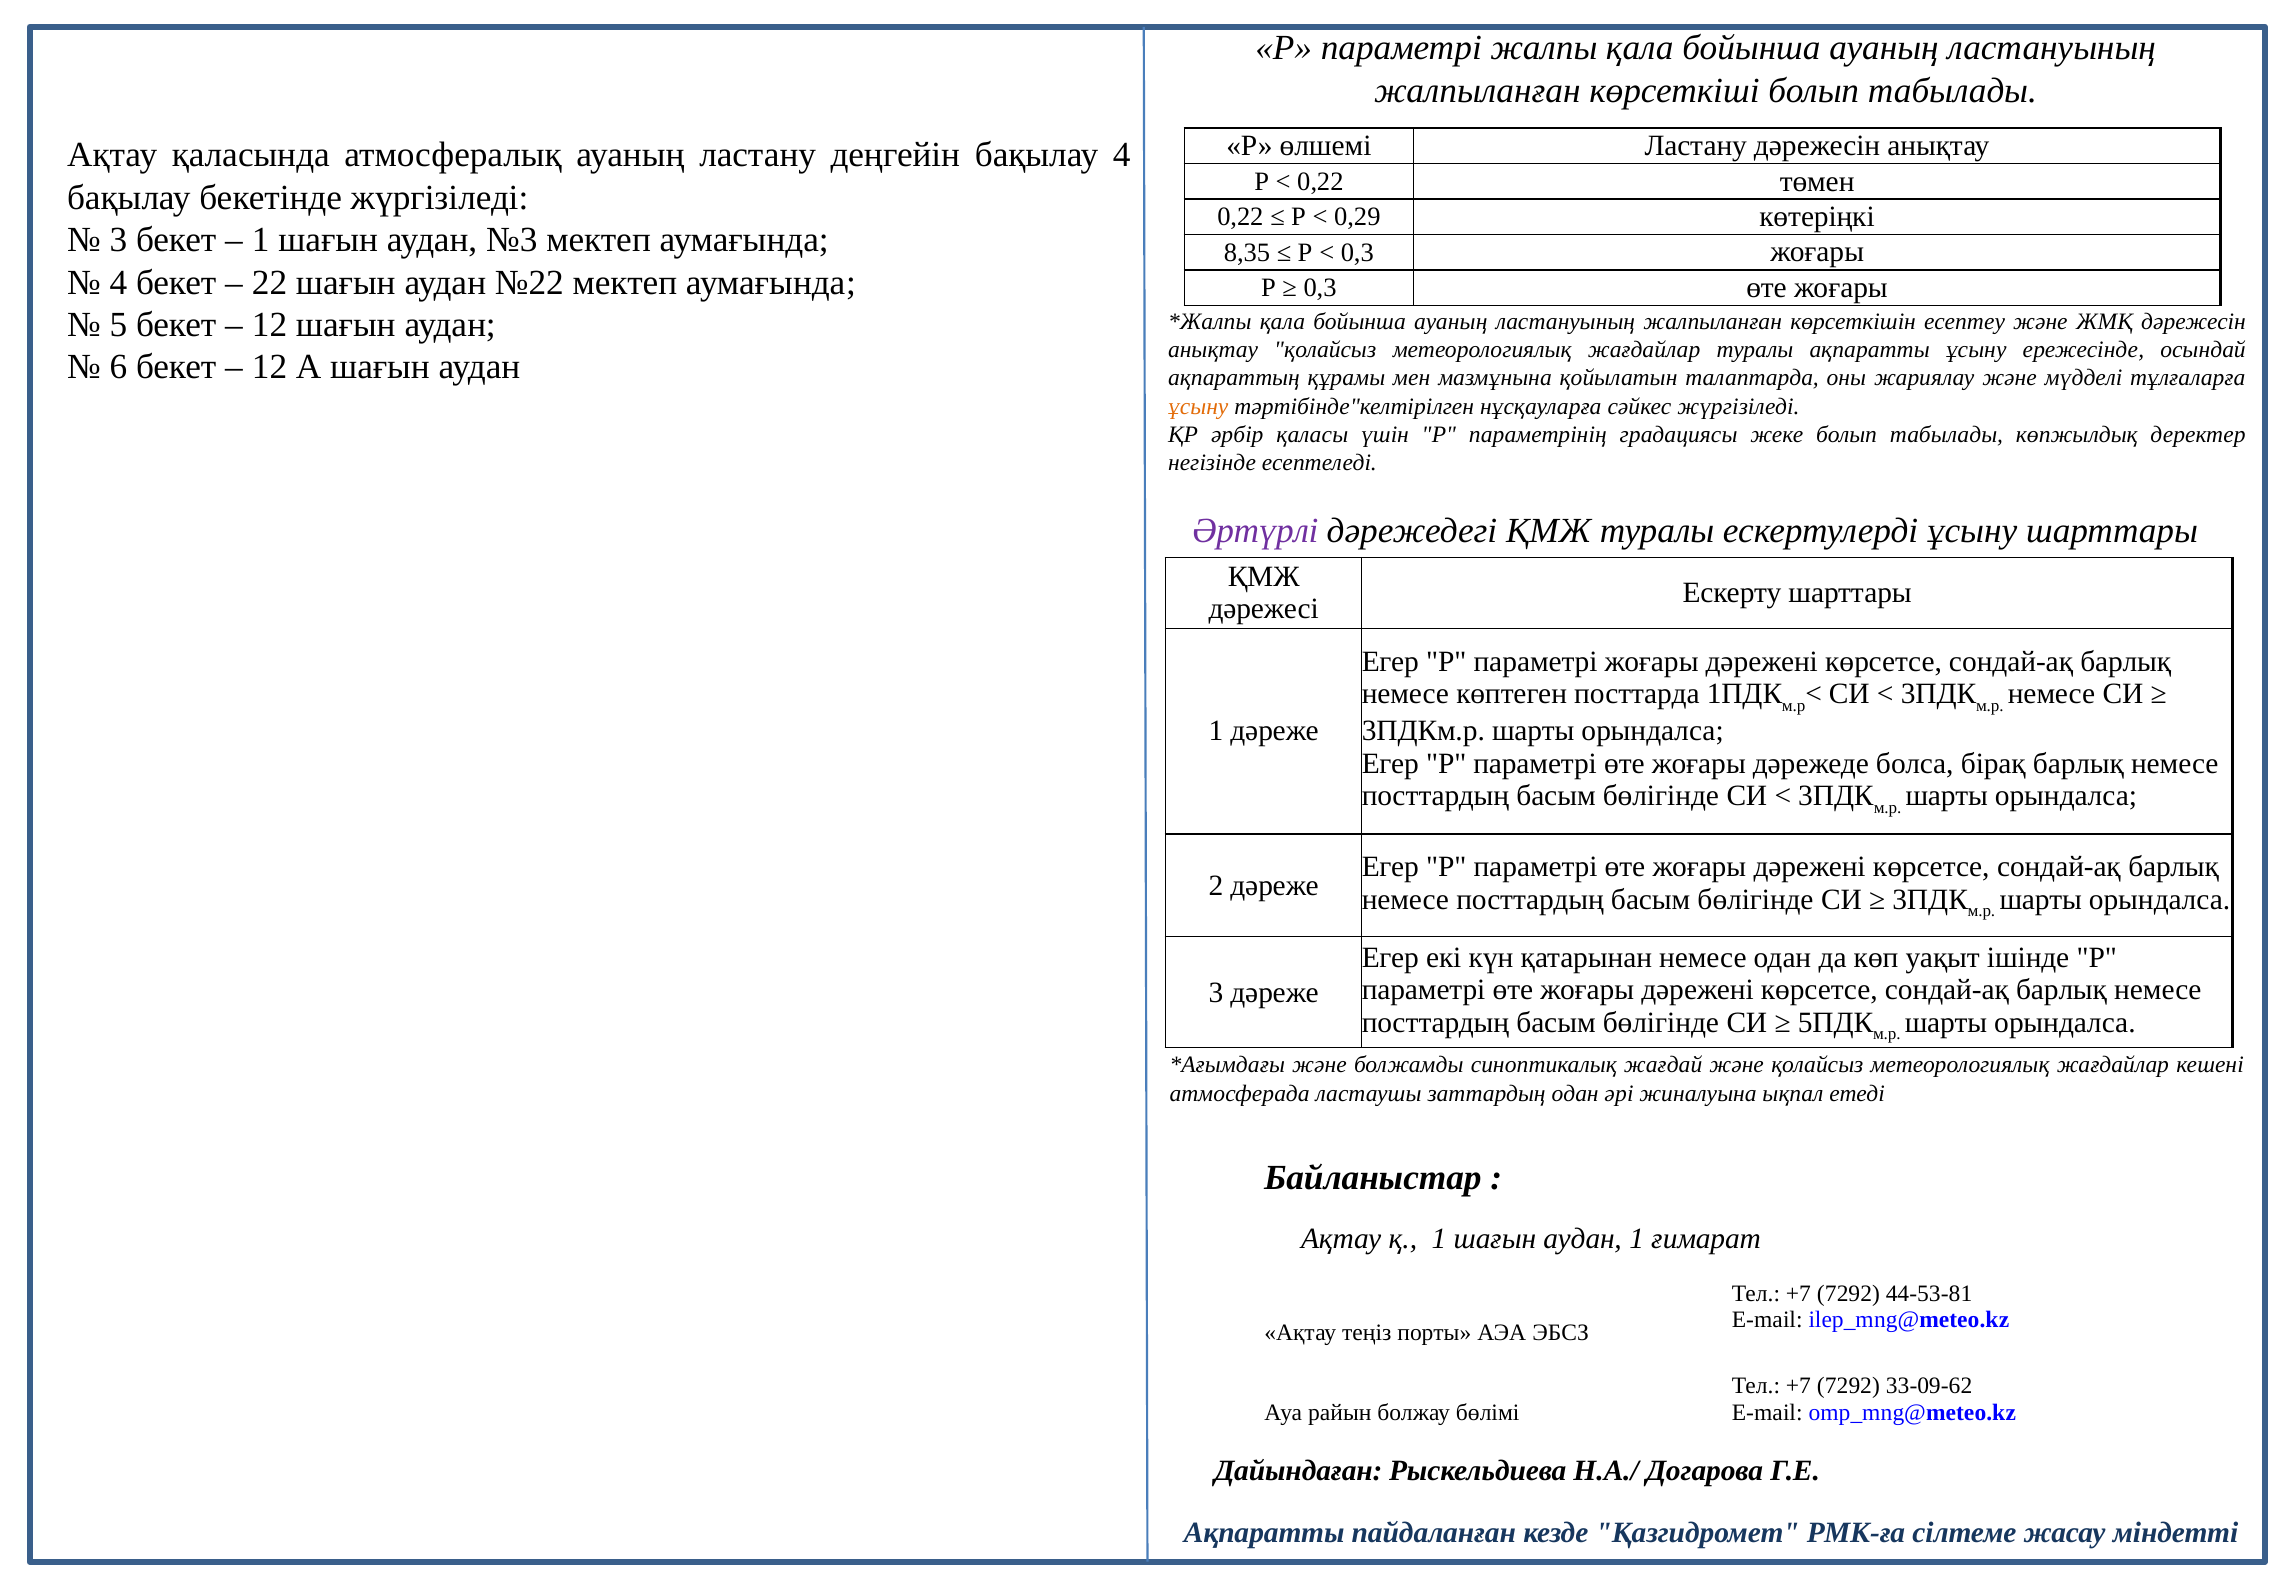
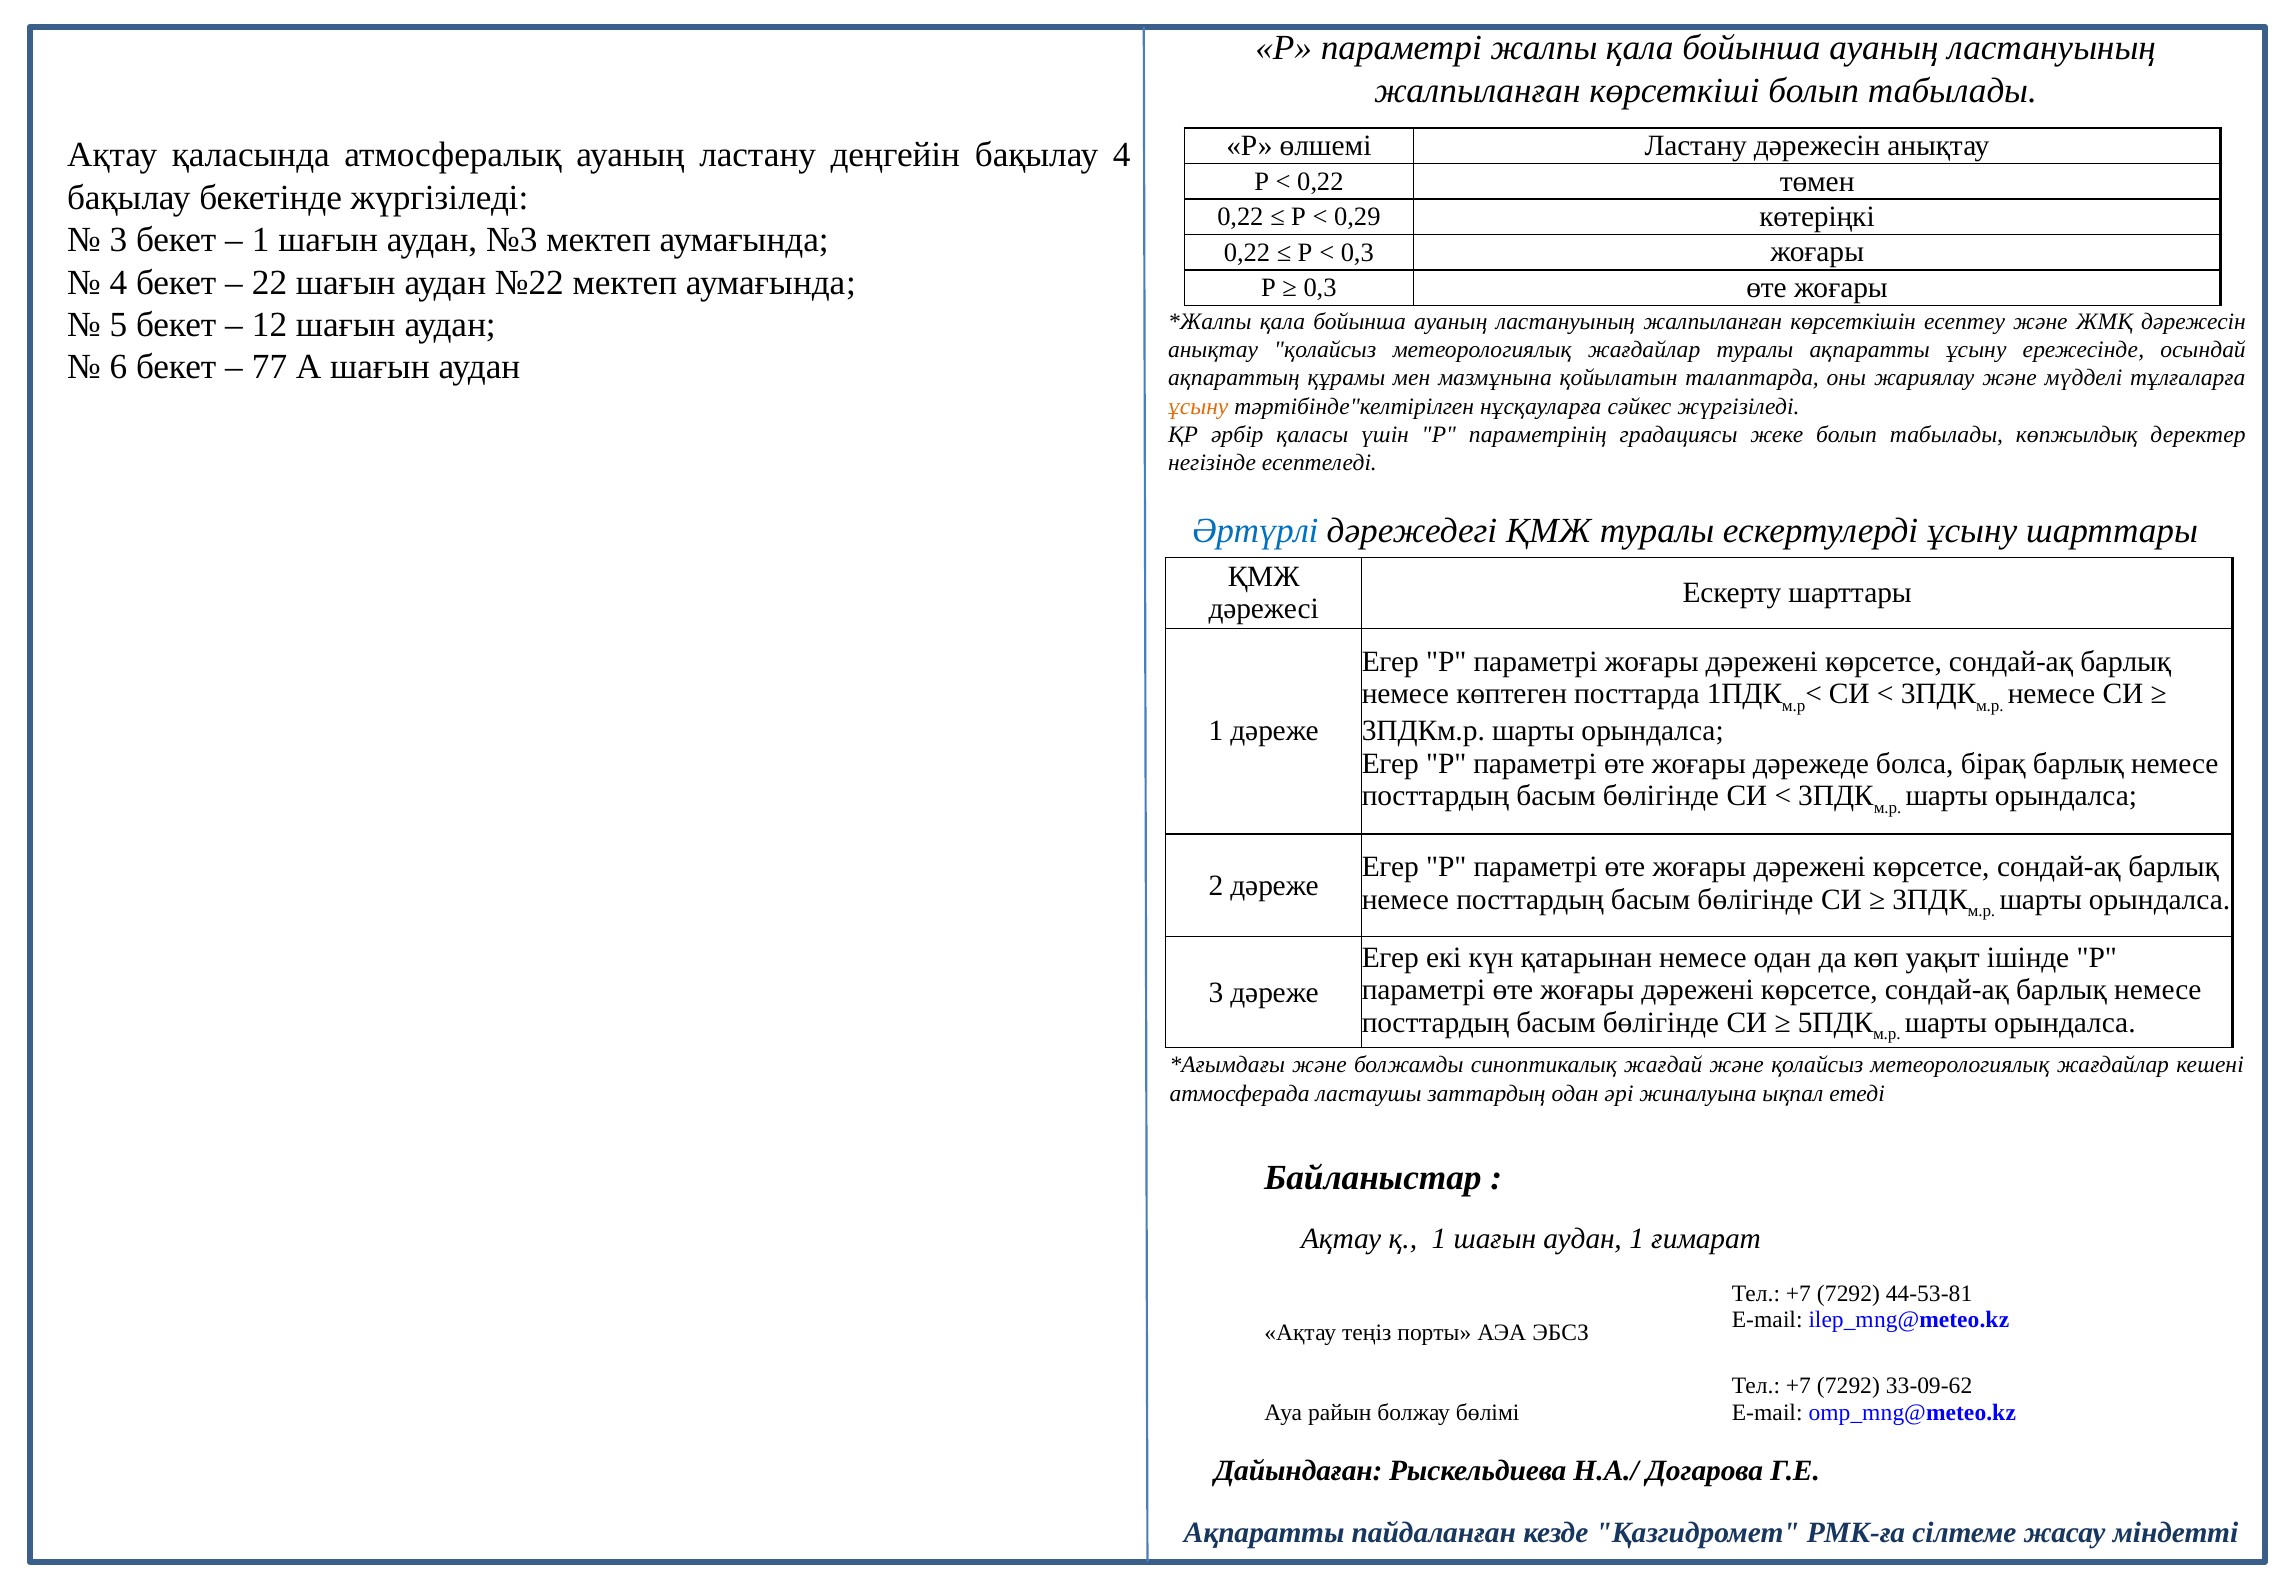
8,35 at (1247, 252): 8,35 -> 0,22
12 at (270, 367): 12 -> 77
Әртүрлі colour: purple -> blue
